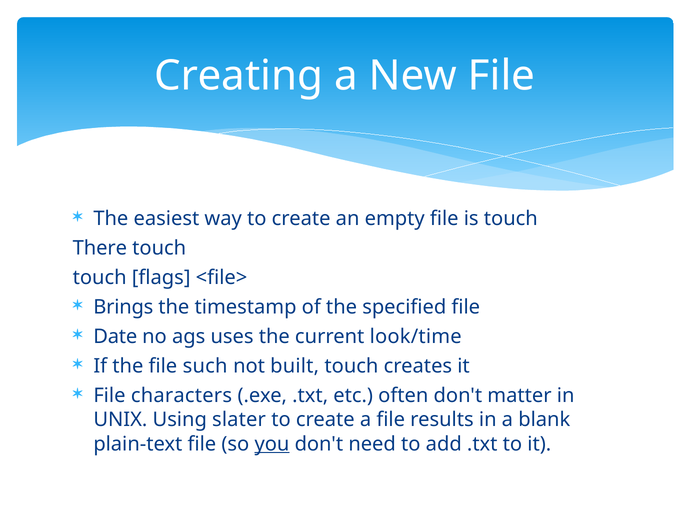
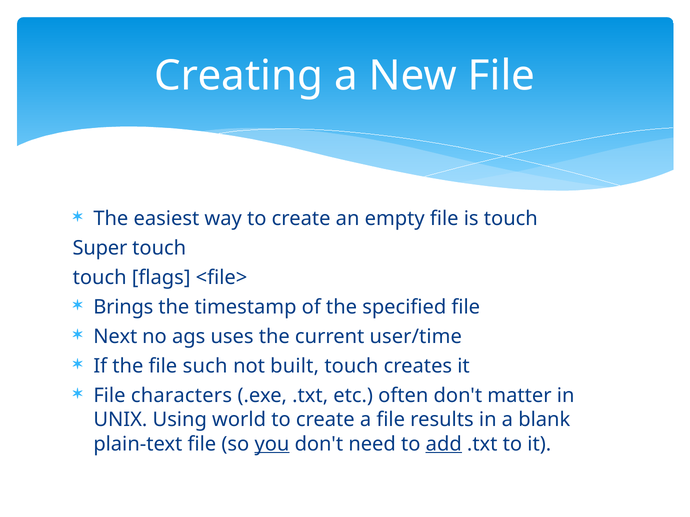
There: There -> Super
Date: Date -> Next
look/time: look/time -> user/time
slater: slater -> world
add underline: none -> present
